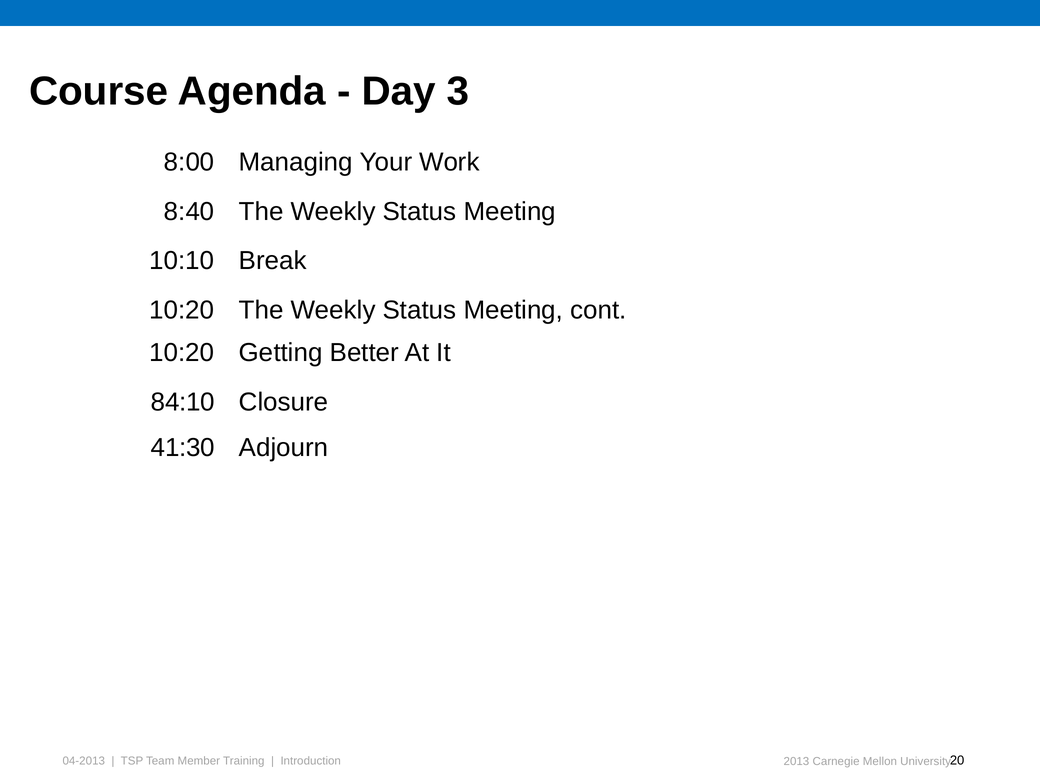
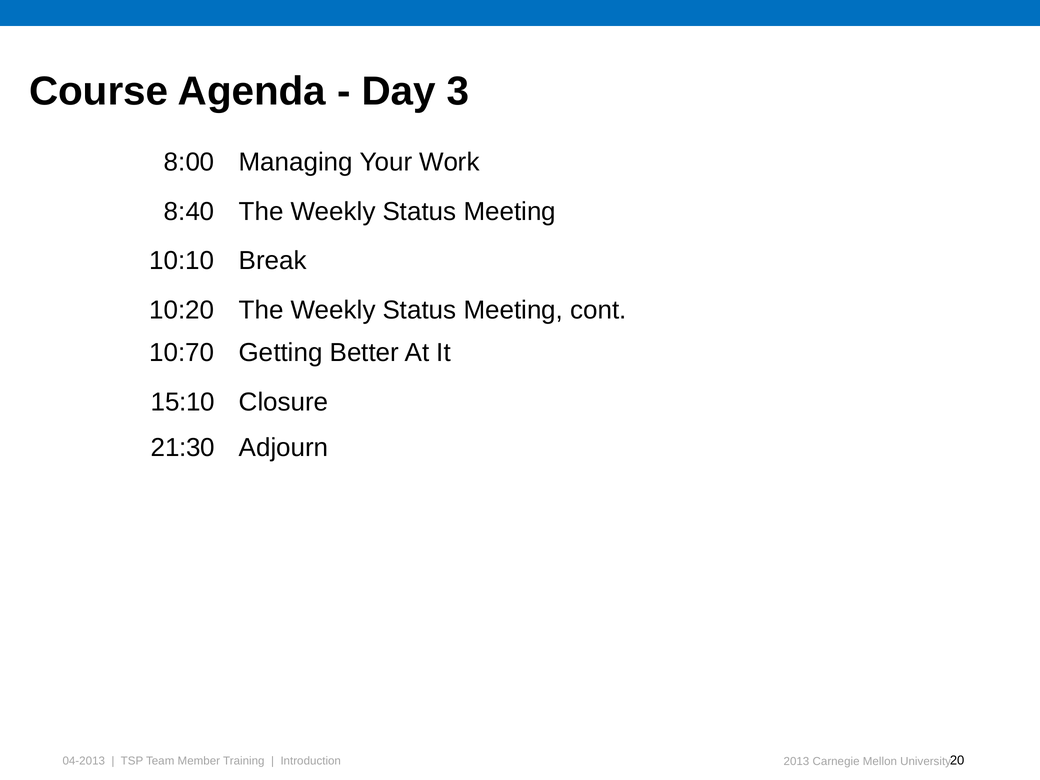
10:20 at (182, 353): 10:20 -> 10:70
84:10: 84:10 -> 15:10
41:30: 41:30 -> 21:30
